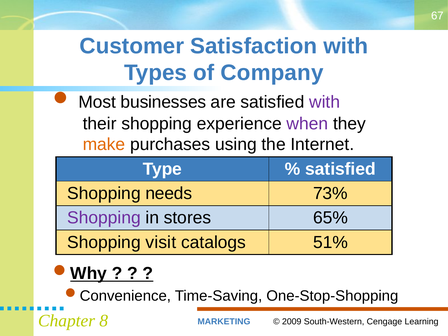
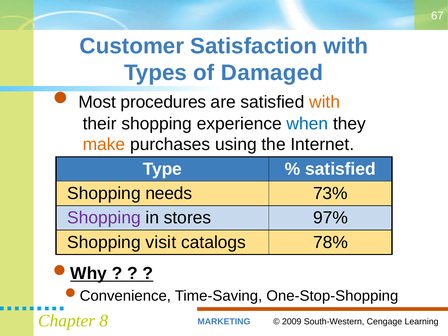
Company: Company -> Damaged
businesses: businesses -> procedures
with at (325, 102) colour: purple -> orange
when colour: purple -> blue
65%: 65% -> 97%
51%: 51% -> 78%
